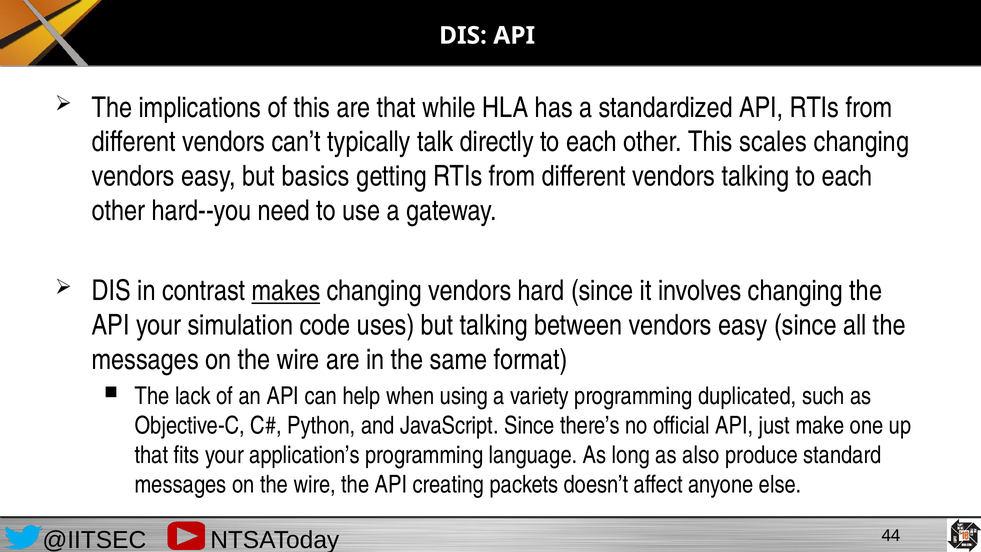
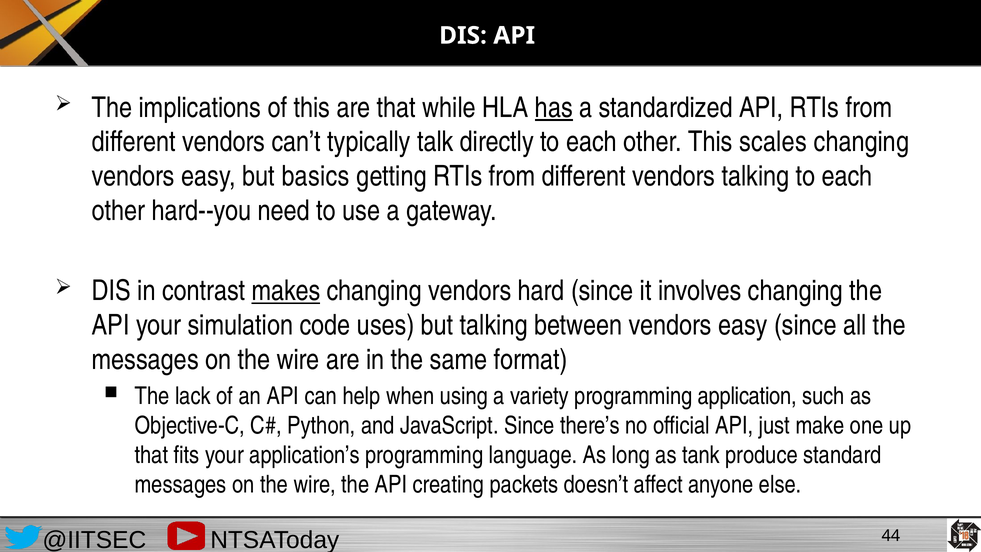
has underline: none -> present
duplicated: duplicated -> application
also: also -> tank
